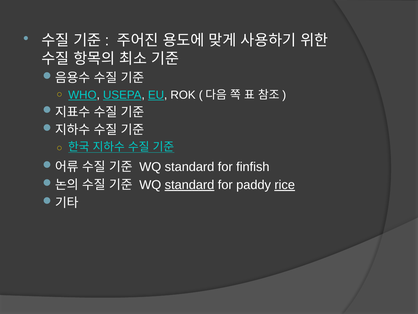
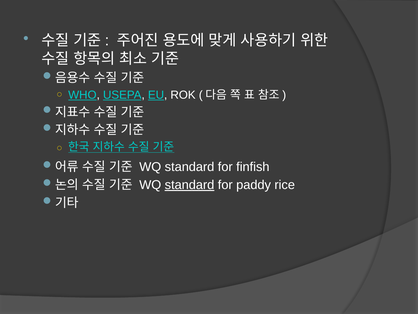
rice underline: present -> none
